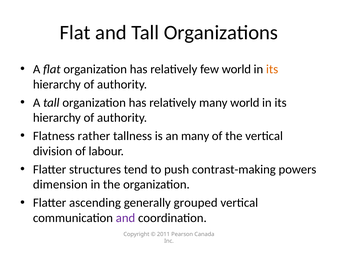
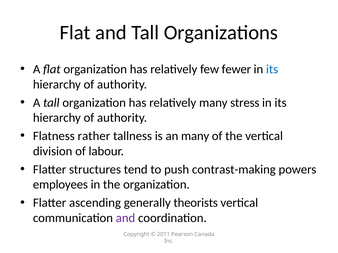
few world: world -> fewer
its at (272, 69) colour: orange -> blue
many world: world -> stress
dimension: dimension -> employees
grouped: grouped -> theorists
